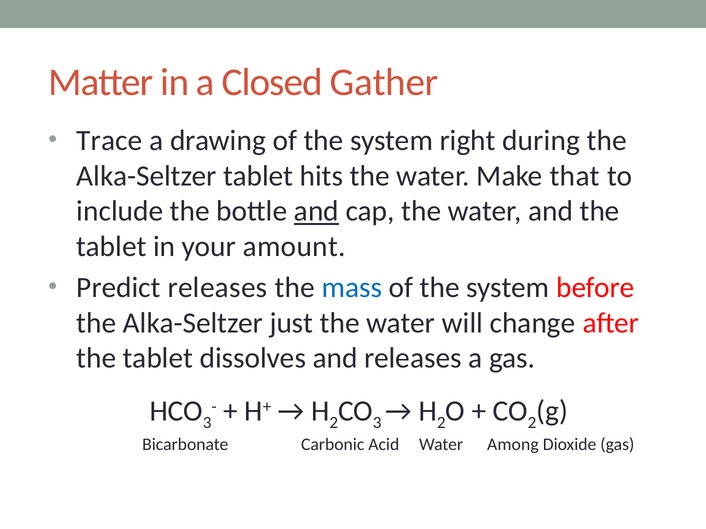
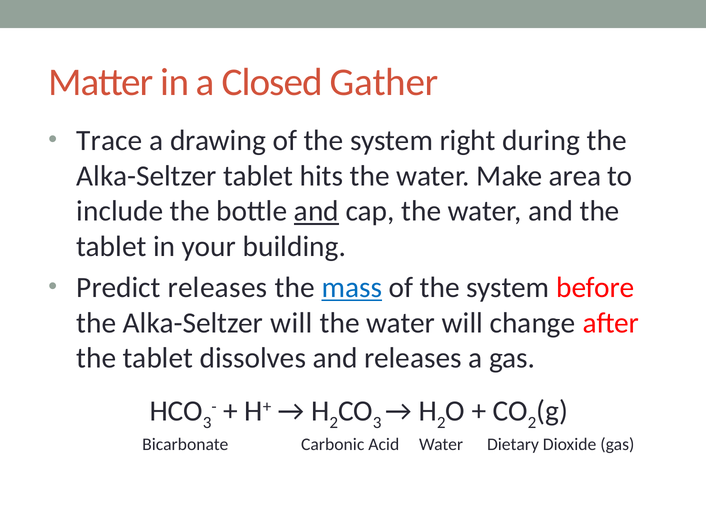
that: that -> area
amount: amount -> building
mass underline: none -> present
Alka-Seltzer just: just -> will
Among: Among -> Dietary
